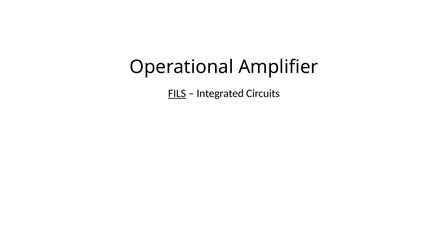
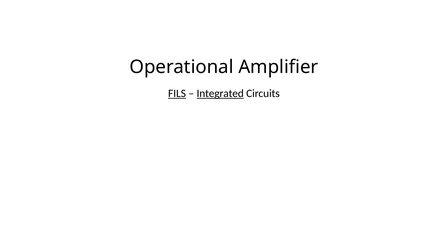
Integrated underline: none -> present
